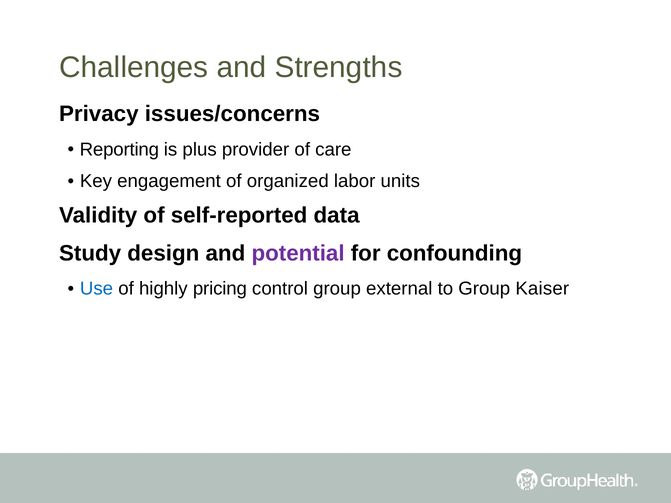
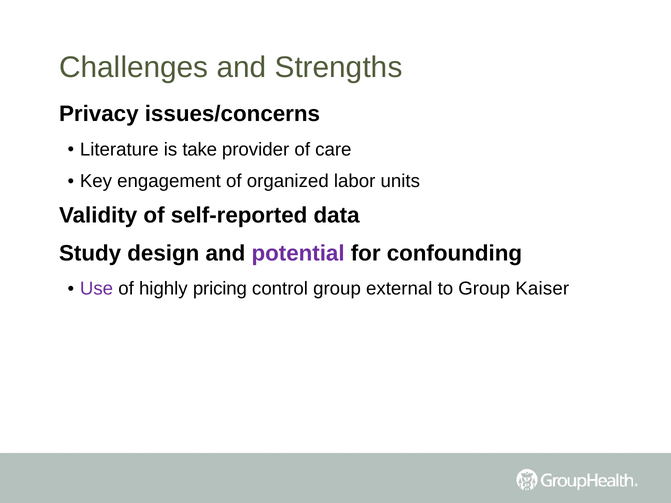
Reporting: Reporting -> Literature
plus: plus -> take
Use colour: blue -> purple
